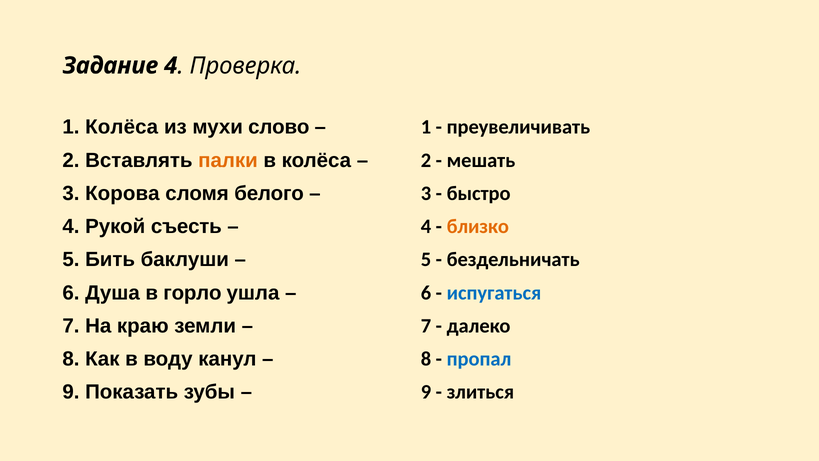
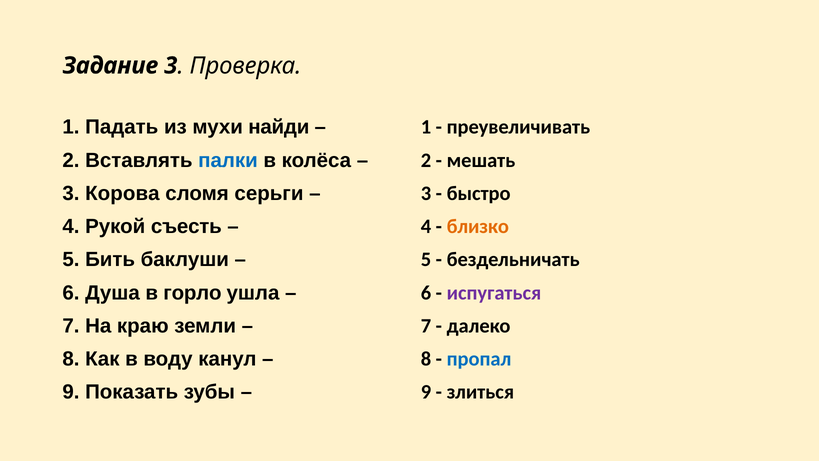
Задание 4: 4 -> 3
1 Колёса: Колёса -> Падать
слово: слово -> найди
палки colour: orange -> blue
белого: белого -> серьги
испугаться colour: blue -> purple
